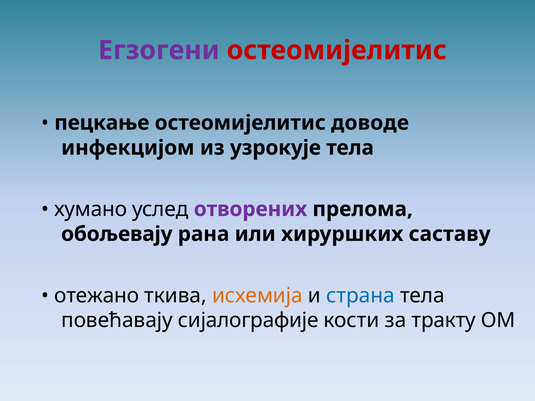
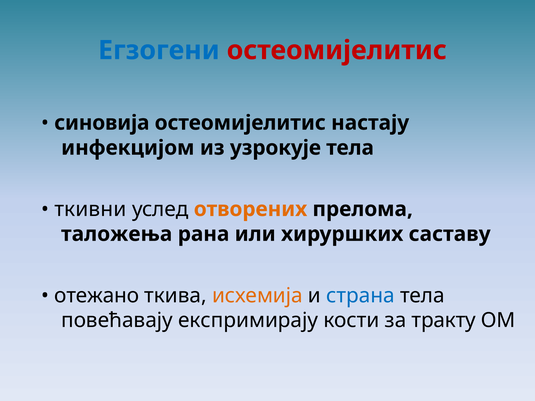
Eгзогени colour: purple -> blue
пецкање: пецкање -> синовија
доводе: доводе -> настају
хумано: хумано -> ткивни
отворених colour: purple -> orange
обољевају: обољевају -> таложења
сијалографије: сијалографије -> експримирају
